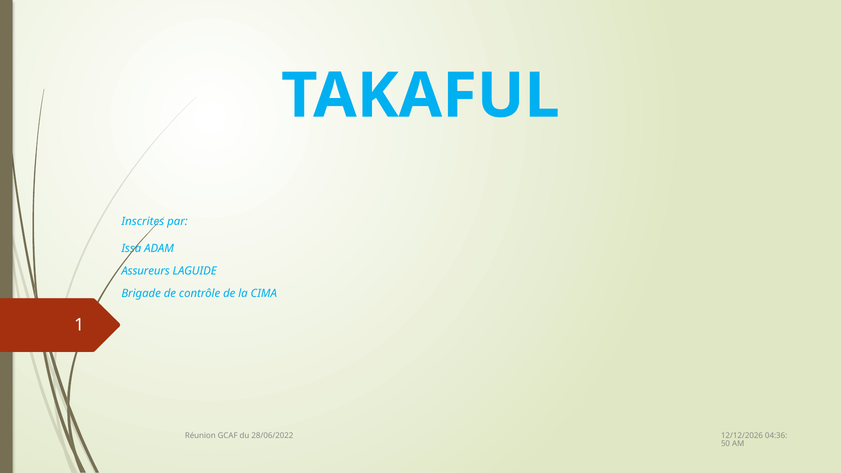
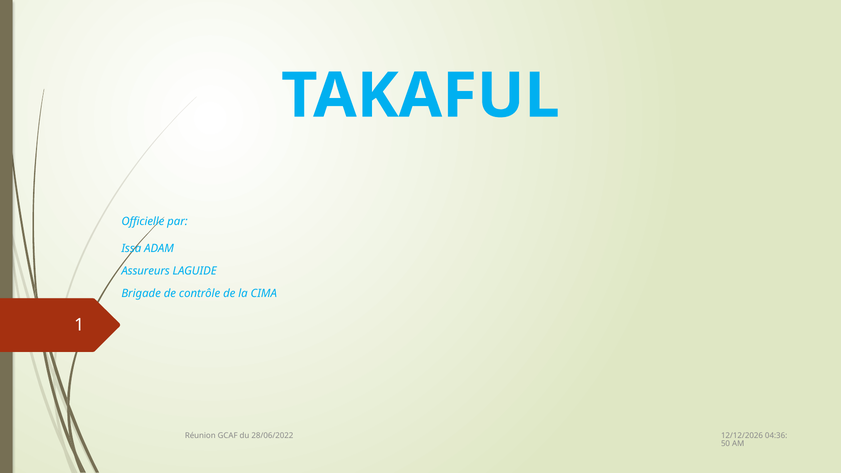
Inscrites: Inscrites -> Officielle
